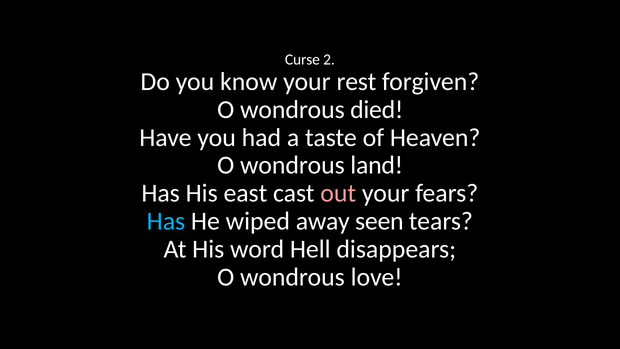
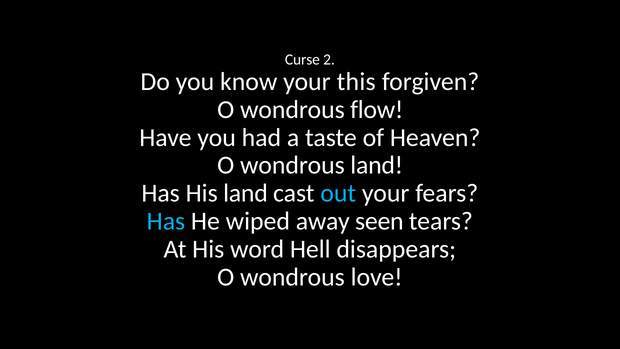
rest: rest -> this
died: died -> flow
His east: east -> land
out colour: pink -> light blue
